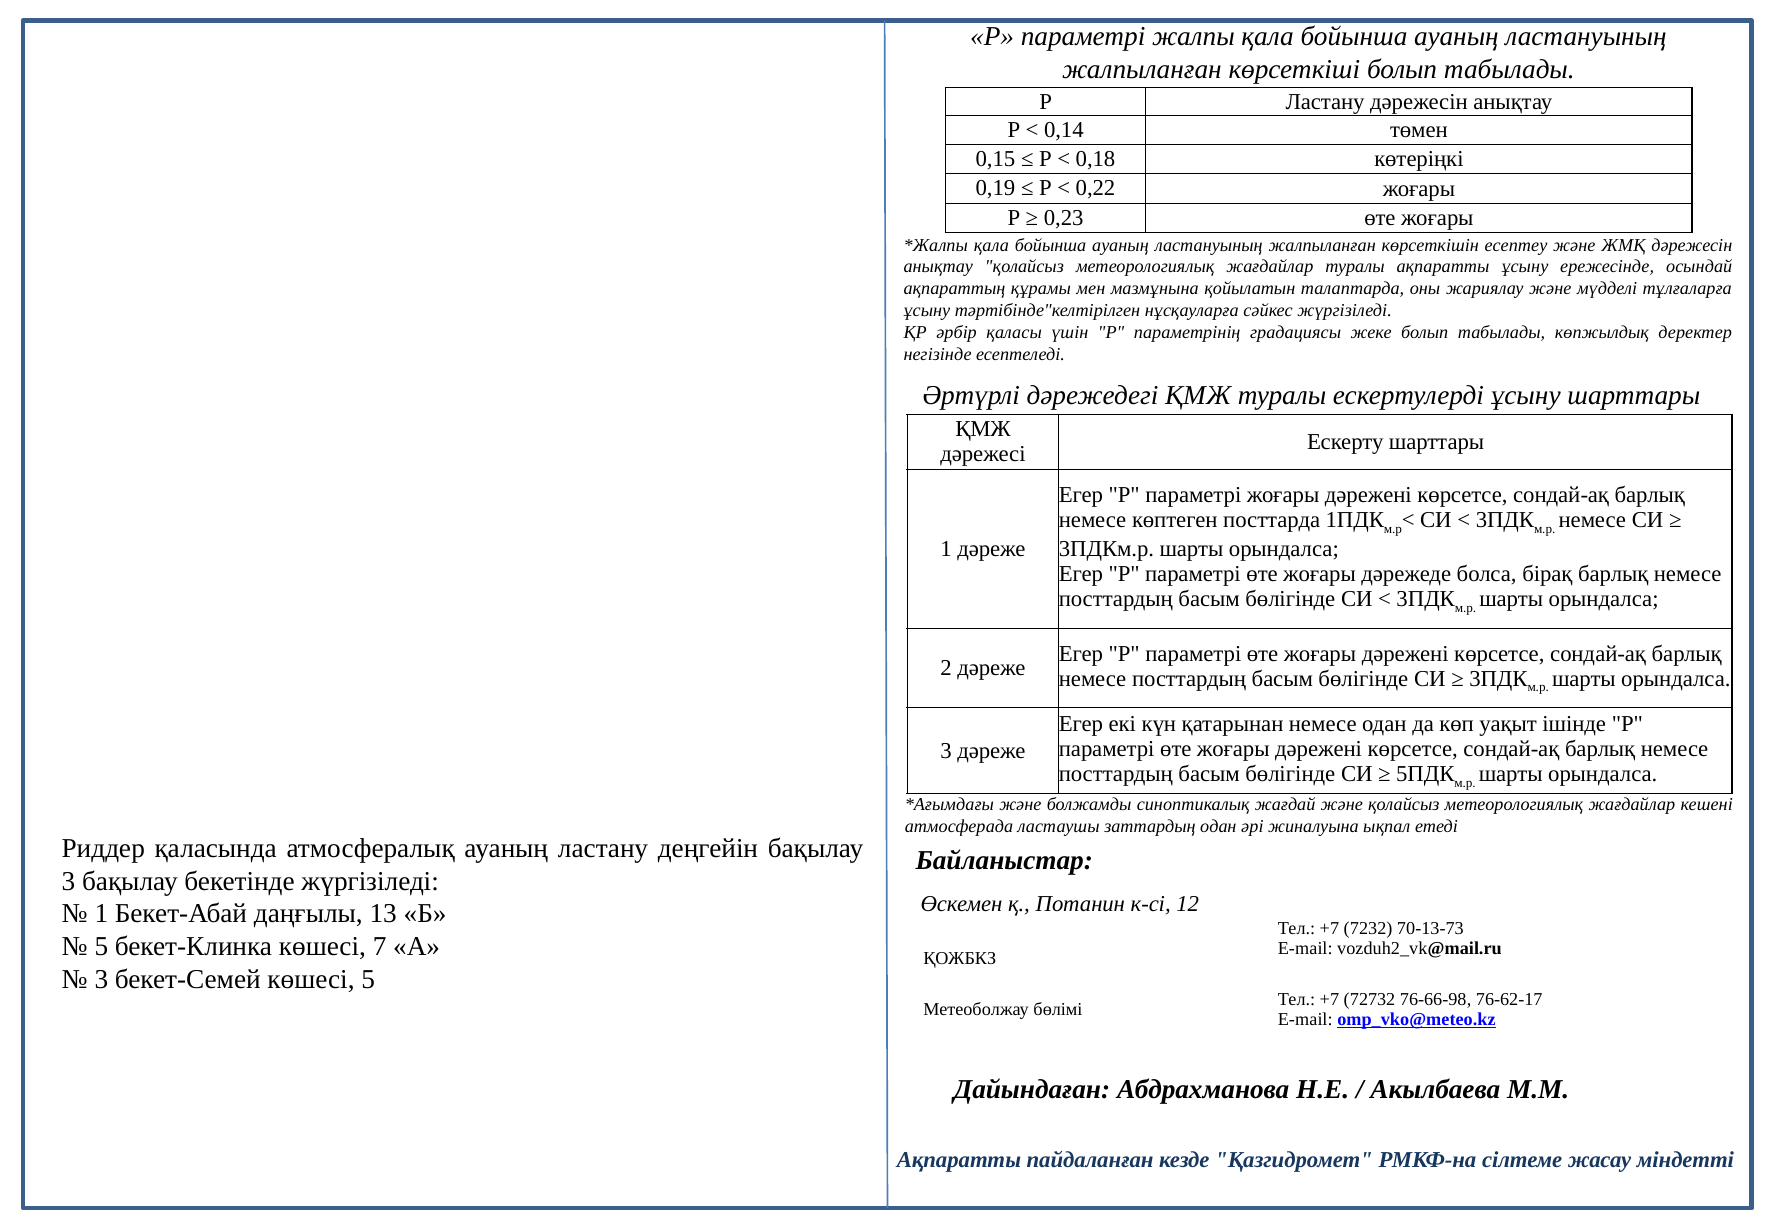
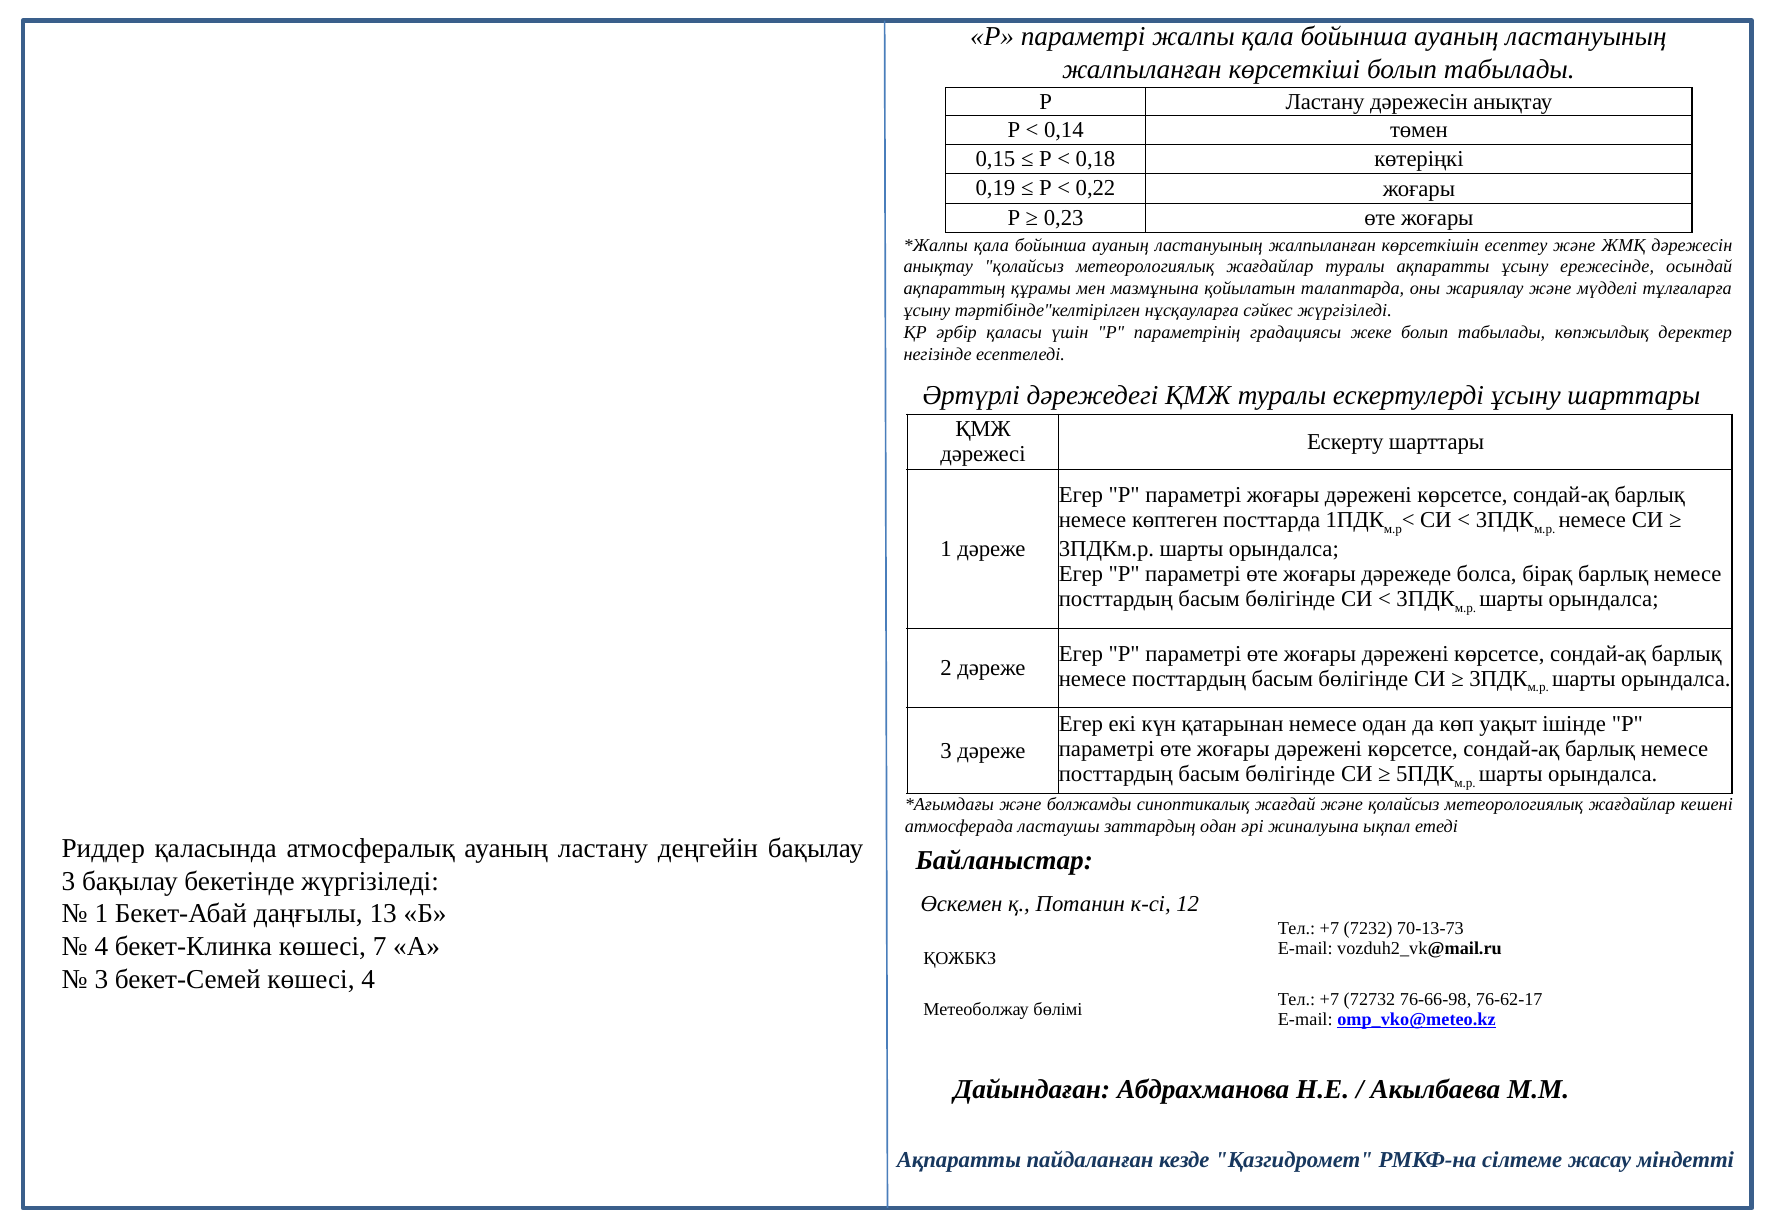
5 at (101, 947): 5 -> 4
көшесі 5: 5 -> 4
